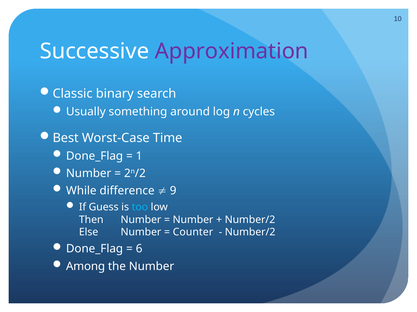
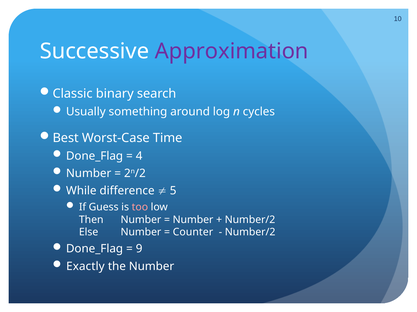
1: 1 -> 4
9: 9 -> 5
too colour: light blue -> pink
6: 6 -> 9
Among: Among -> Exactly
